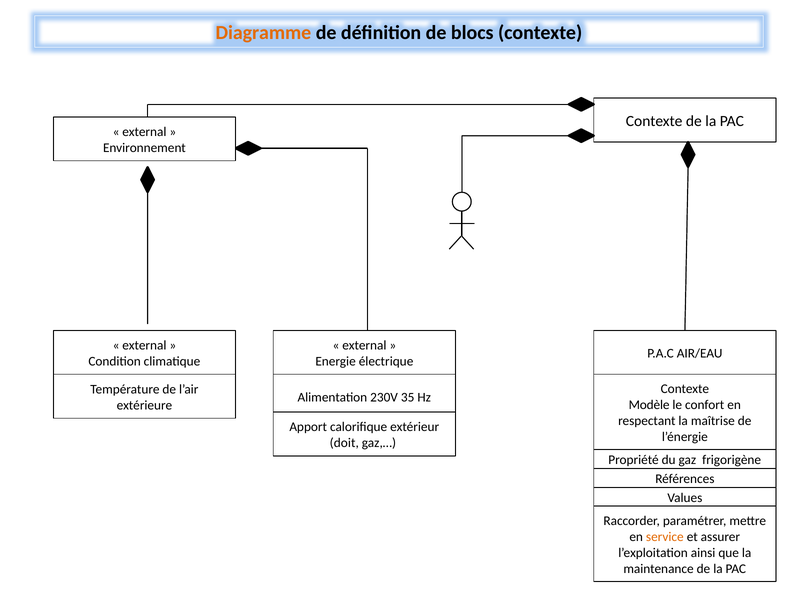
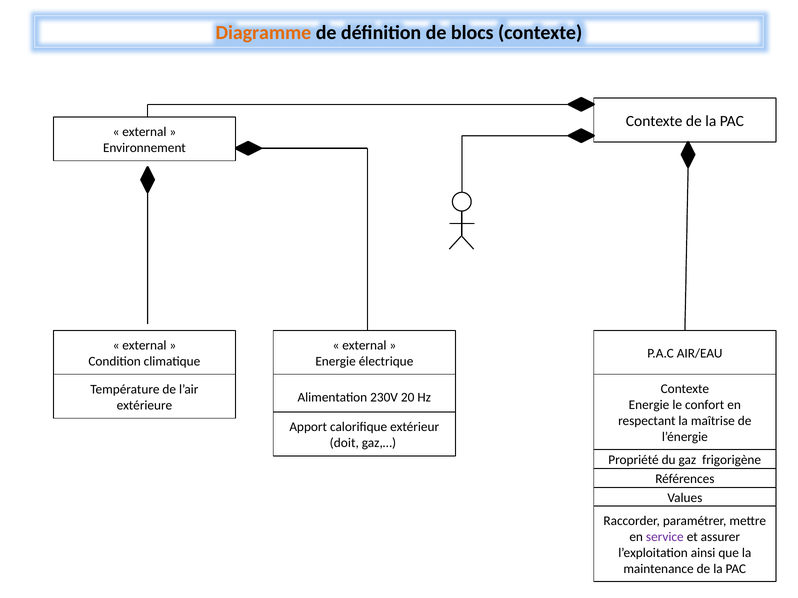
35: 35 -> 20
Modèle at (649, 405): Modèle -> Energie
service colour: orange -> purple
